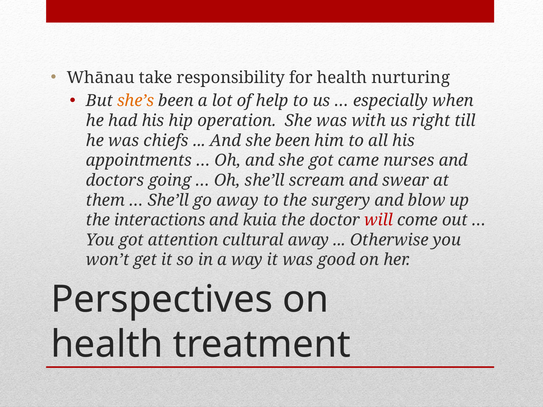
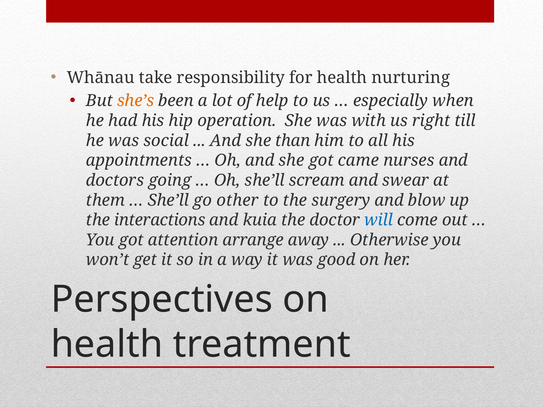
chiefs: chiefs -> social
she been: been -> than
go away: away -> other
will colour: red -> blue
cultural: cultural -> arrange
